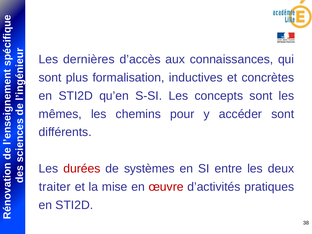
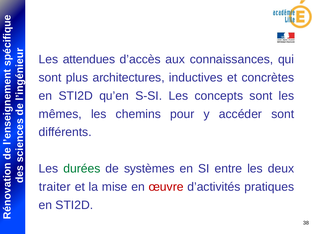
dernières: dernières -> attendues
formalisation: formalisation -> architectures
durées colour: red -> green
